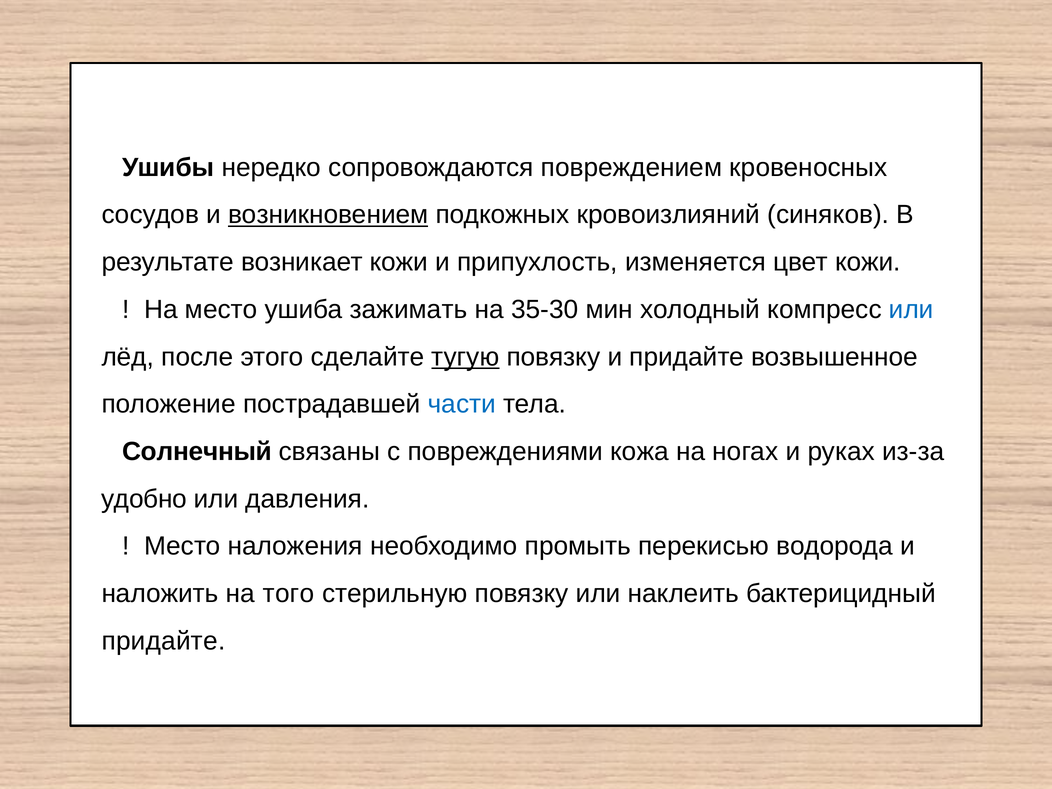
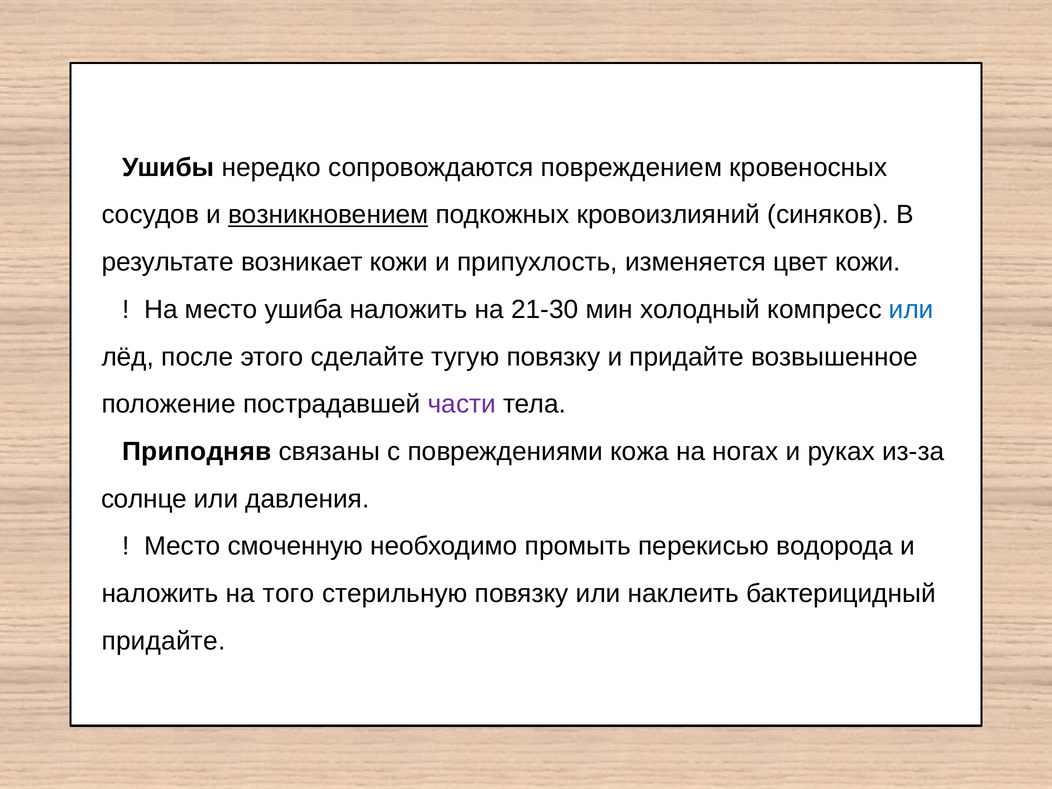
ушиба зажимать: зажимать -> наложить
35-30: 35-30 -> 21-30
тугую underline: present -> none
части colour: blue -> purple
Солнечный: Солнечный -> Приподняв
удобно: удобно -> солнце
наложения: наложения -> смоченную
